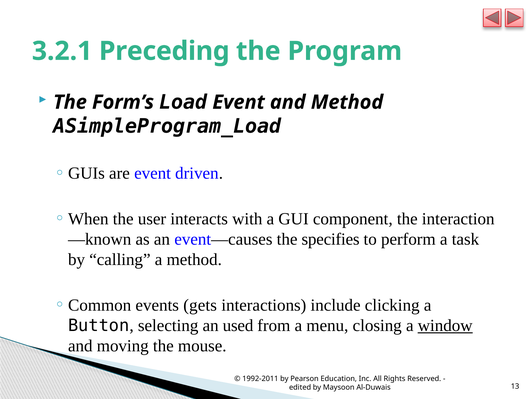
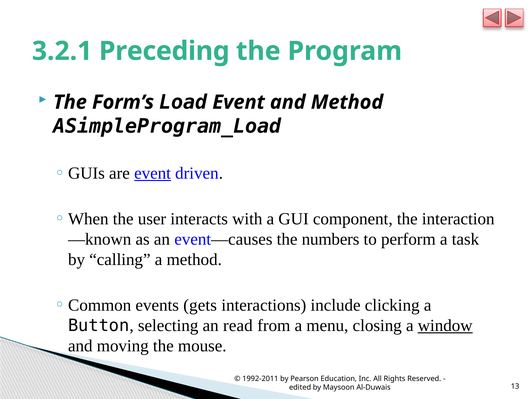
event at (153, 173) underline: none -> present
specifies: specifies -> numbers
used: used -> read
